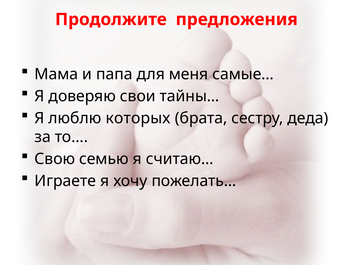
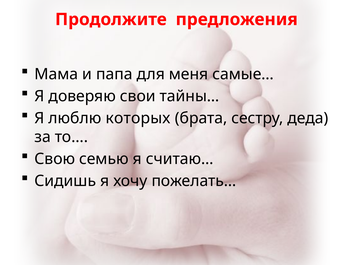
Играете: Играете -> Сидишь
